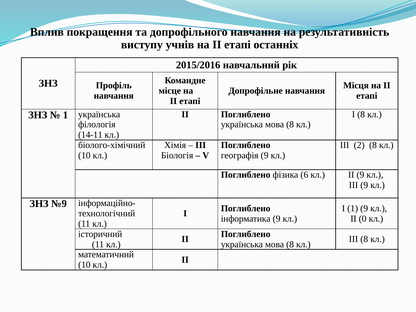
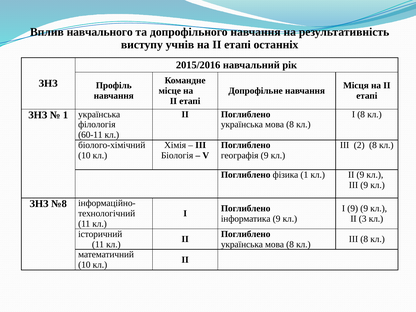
покращення: покращення -> навчального
14-11: 14-11 -> 60-11
фізика 6: 6 -> 1
№9: №9 -> №8
І 1: 1 -> 9
0: 0 -> 3
